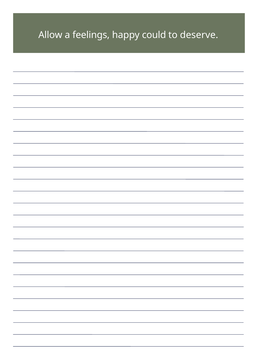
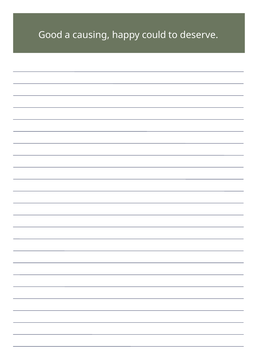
Allow: Allow -> Good
feelings: feelings -> causing
